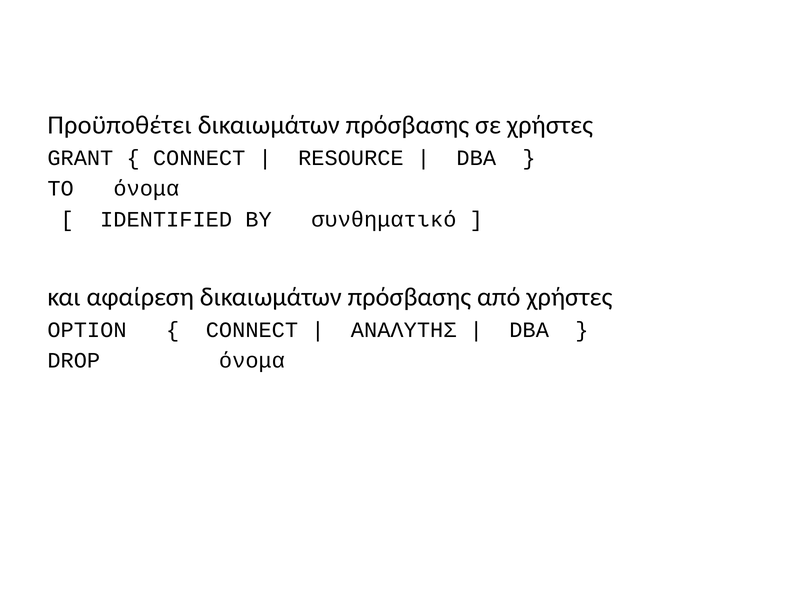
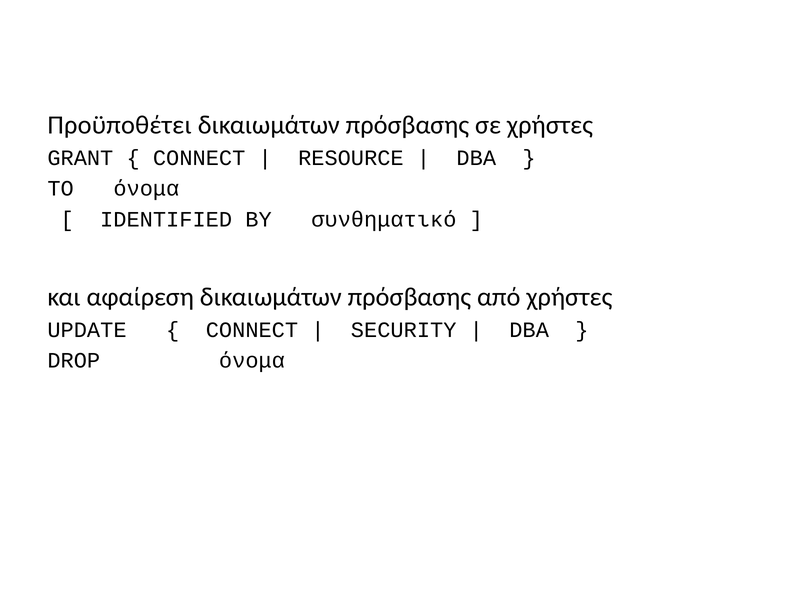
OPTION: OPTION -> UPDATE
ΑΝΑΛΥΤΗΣ: ΑΝΑΛΥΤΗΣ -> SECURITY
